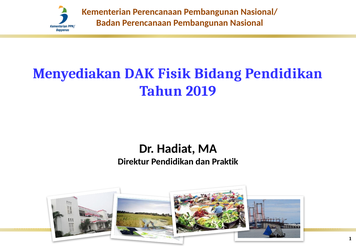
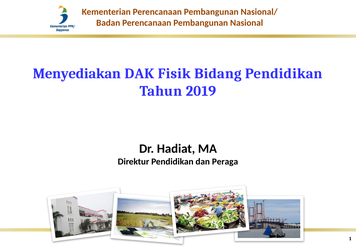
Praktik: Praktik -> Peraga
